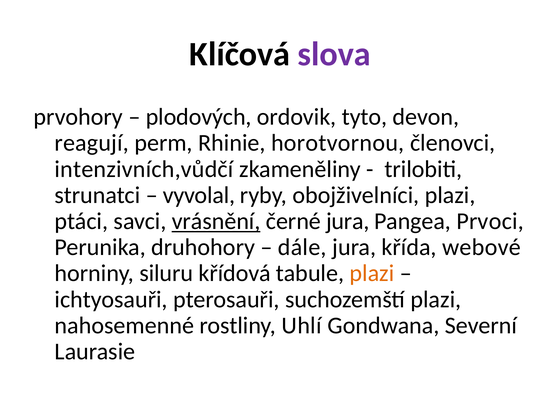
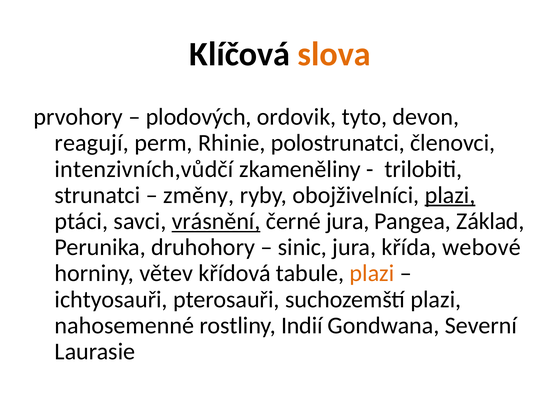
slova colour: purple -> orange
horotvornou: horotvornou -> polostrunatci
vyvolal: vyvolal -> změny
plazi at (450, 195) underline: none -> present
Prvoci: Prvoci -> Základ
dále: dále -> sinic
siluru: siluru -> větev
Uhlí: Uhlí -> Indií
